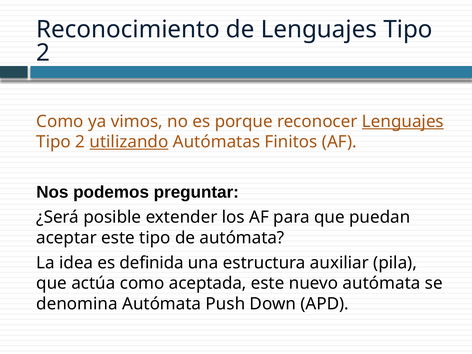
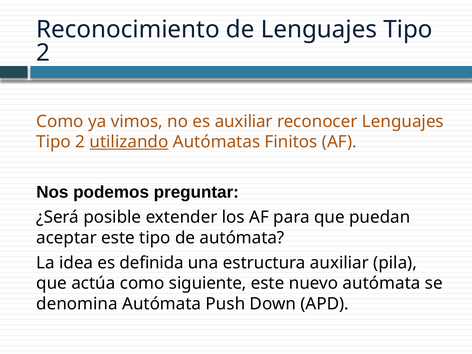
es porque: porque -> auxiliar
Lenguajes at (403, 121) underline: present -> none
aceptada: aceptada -> siguiente
